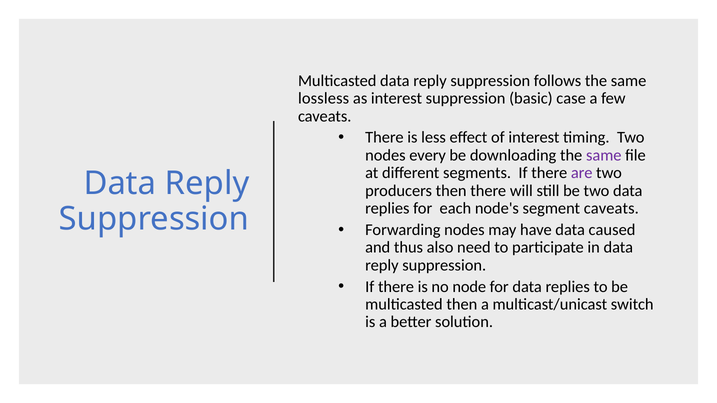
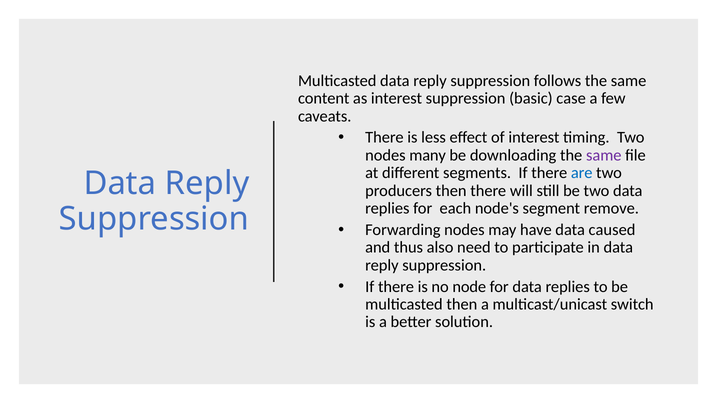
lossless: lossless -> content
every: every -> many
are colour: purple -> blue
segment caveats: caveats -> remove
